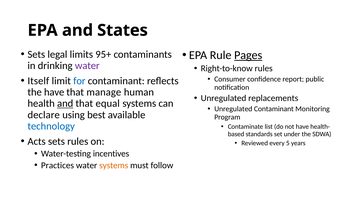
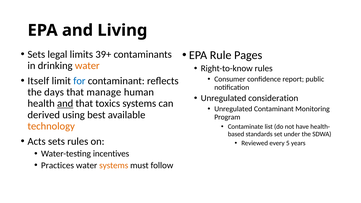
States: States -> Living
95+: 95+ -> 39+
Pages underline: present -> none
water at (87, 66) colour: purple -> orange
the have: have -> days
replacements: replacements -> consideration
equal: equal -> toxics
declare: declare -> derived
technology colour: blue -> orange
